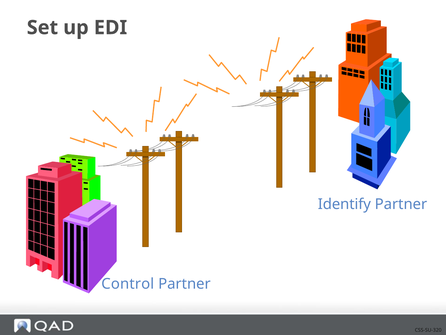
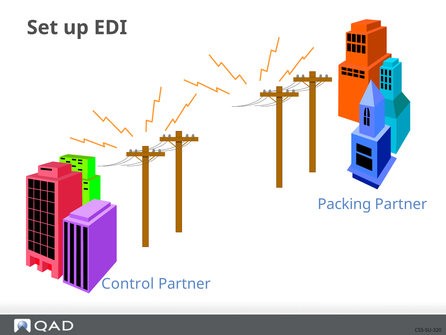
Identify: Identify -> Packing
